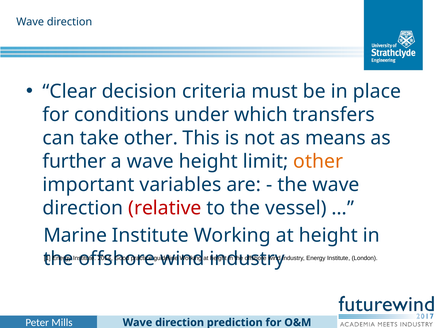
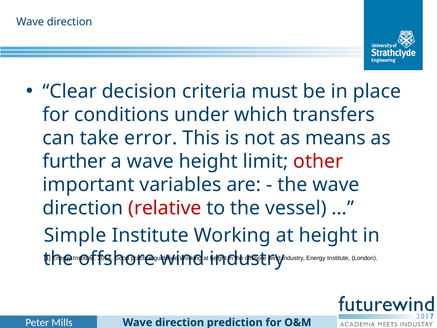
take other: other -> error
other at (318, 161) colour: orange -> red
Marine: Marine -> Simple
